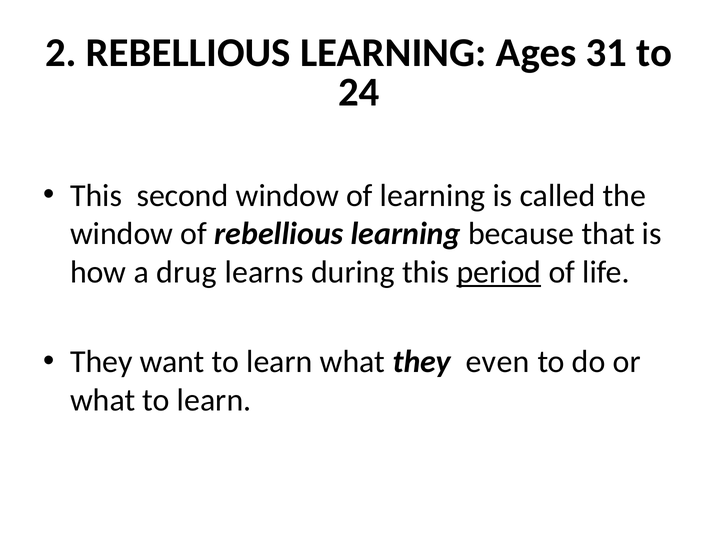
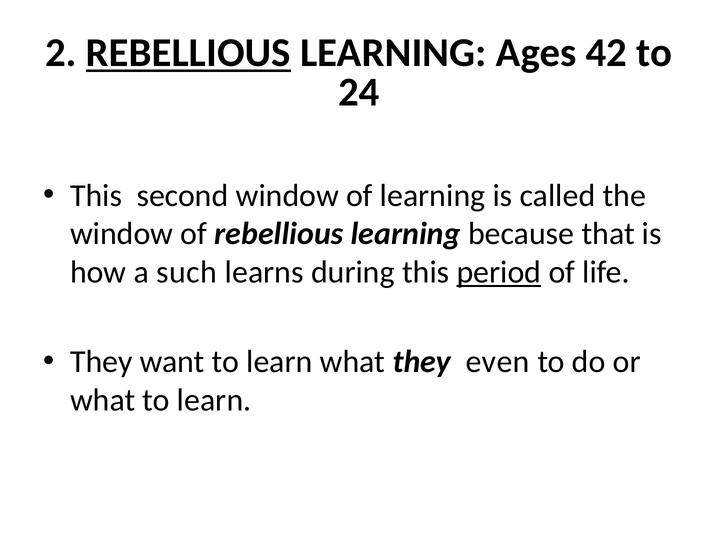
REBELLIOUS at (188, 53) underline: none -> present
31: 31 -> 42
drug: drug -> such
